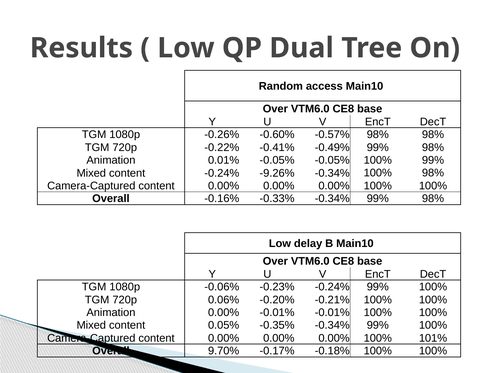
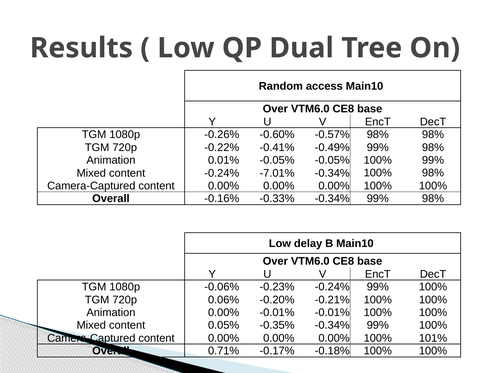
-9.26%: -9.26% -> -7.01%
9.70%: 9.70% -> 0.71%
